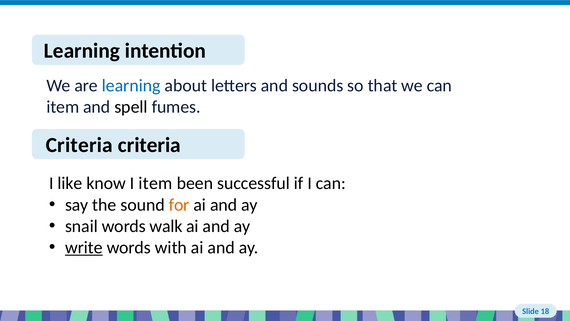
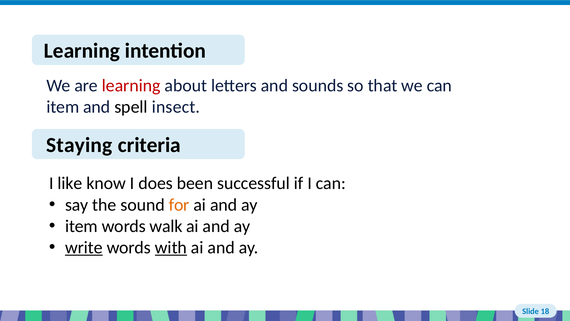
learning at (131, 85) colour: blue -> red
fumes: fumes -> insect
Criteria at (79, 145): Criteria -> Staying
I item: item -> does
snail at (81, 226): snail -> item
with underline: none -> present
